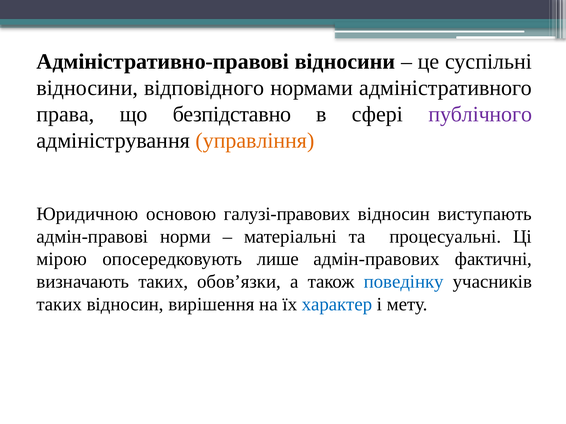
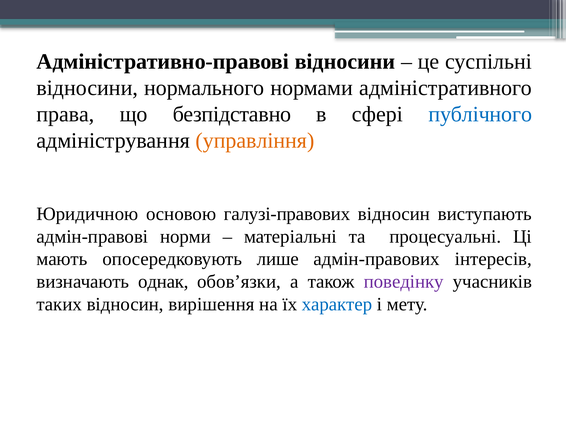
відповідного: відповідного -> нормального
публічного colour: purple -> blue
мірою: мірою -> мають
фактичні: фактичні -> інтересів
визначають таких: таких -> однак
поведінку colour: blue -> purple
